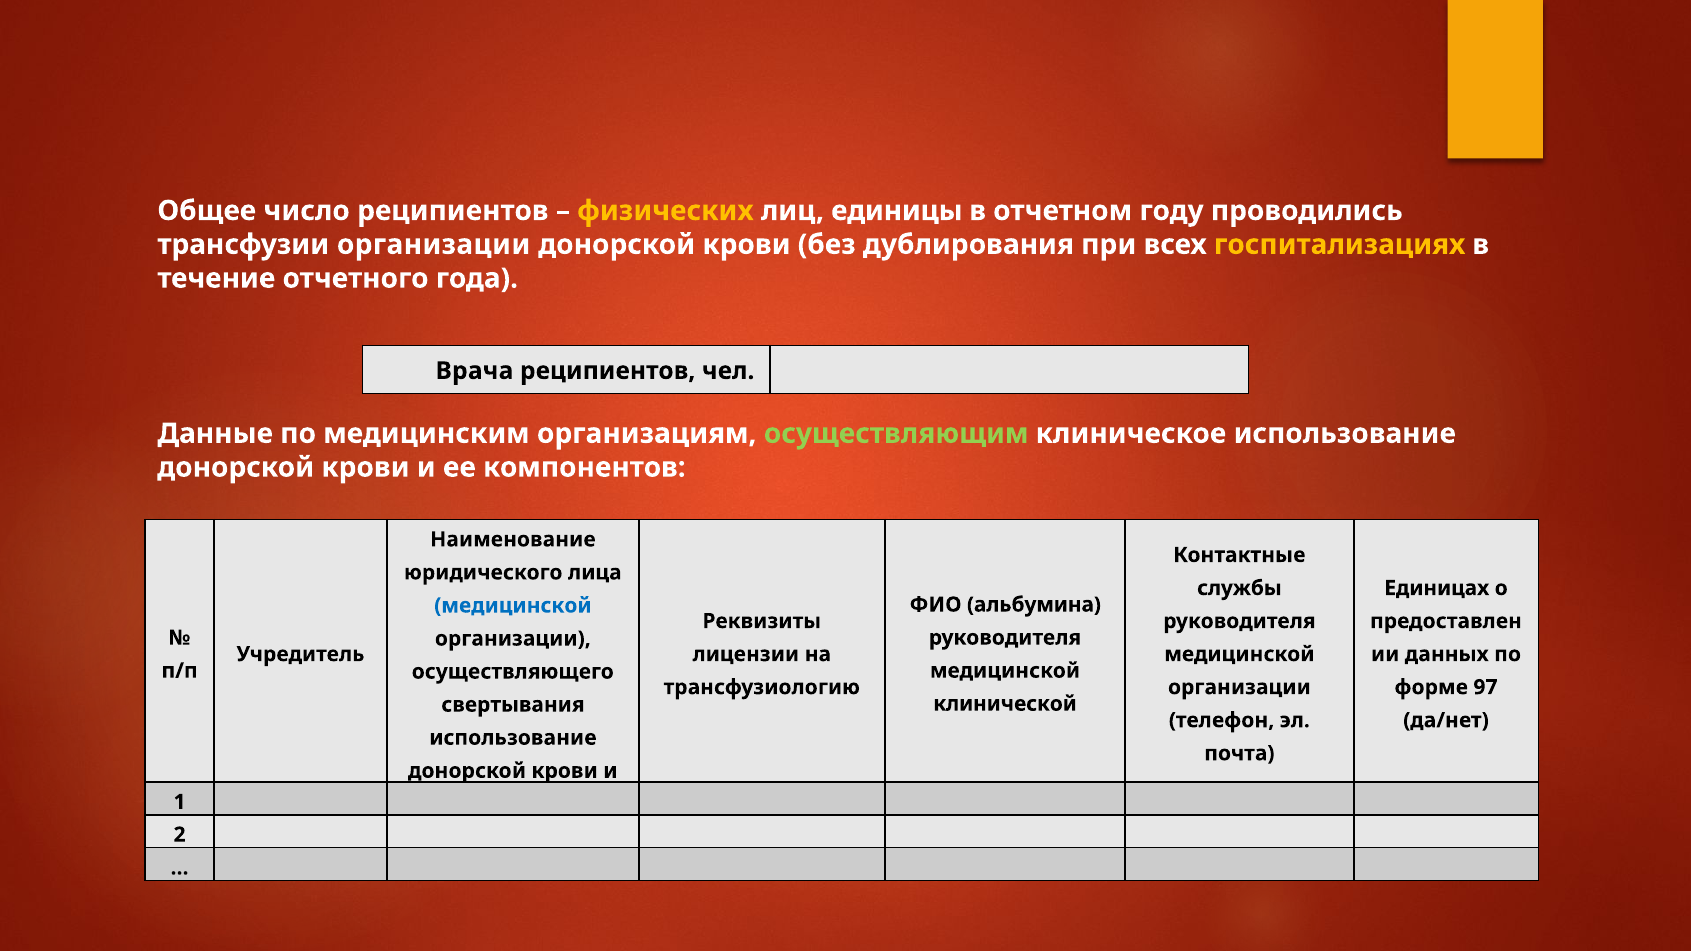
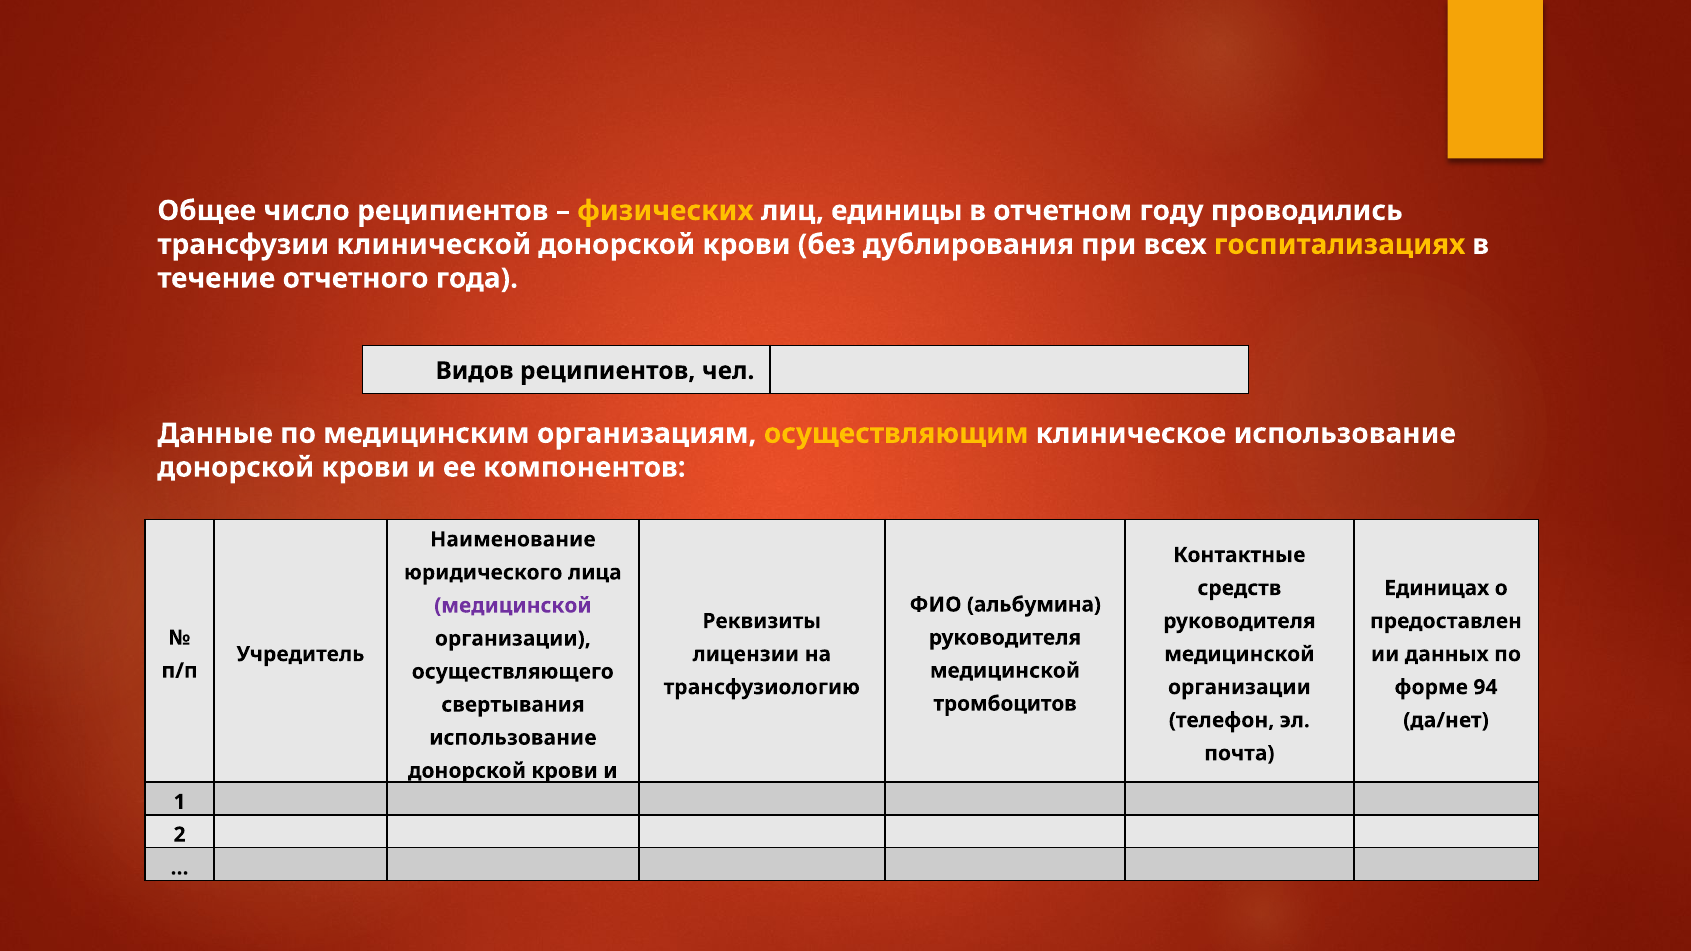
трансфузии организации: организации -> клинической
Врача: Врача -> Видов
осуществляющим colour: light green -> yellow
службы: службы -> средств
медицинской at (513, 606) colour: blue -> purple
97: 97 -> 94
клинической: клинической -> тромбоцитов
